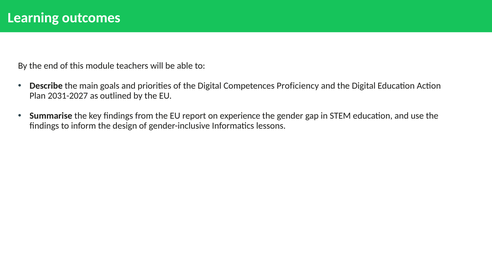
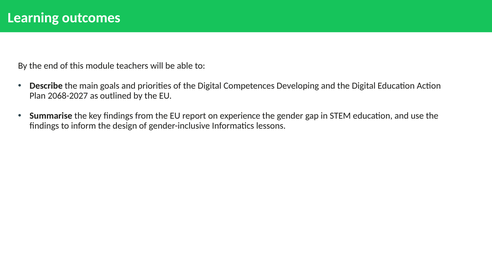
Proficiency: Proficiency -> Developing
2031-2027: 2031-2027 -> 2068-2027
